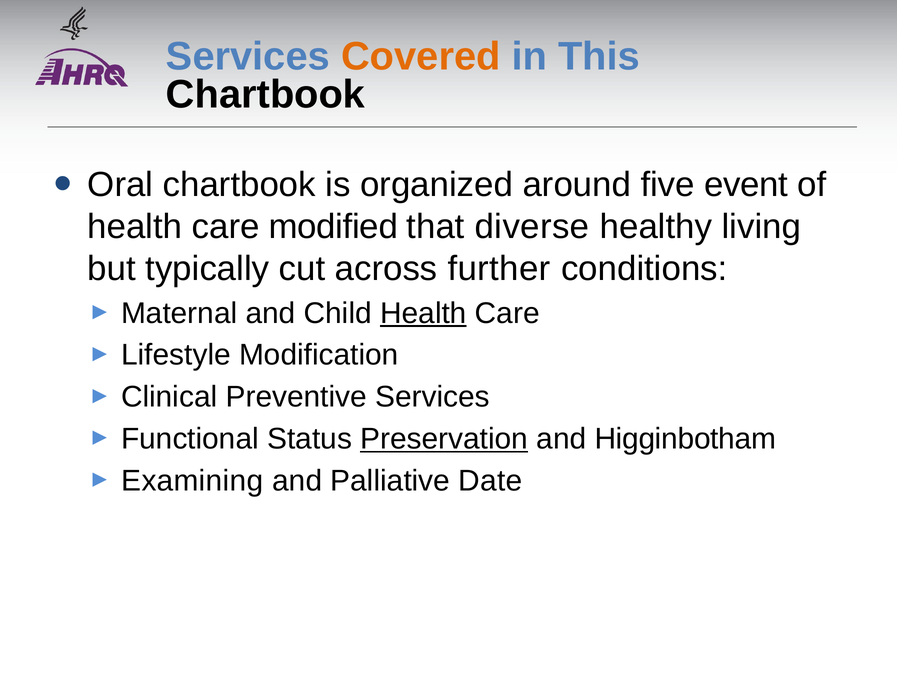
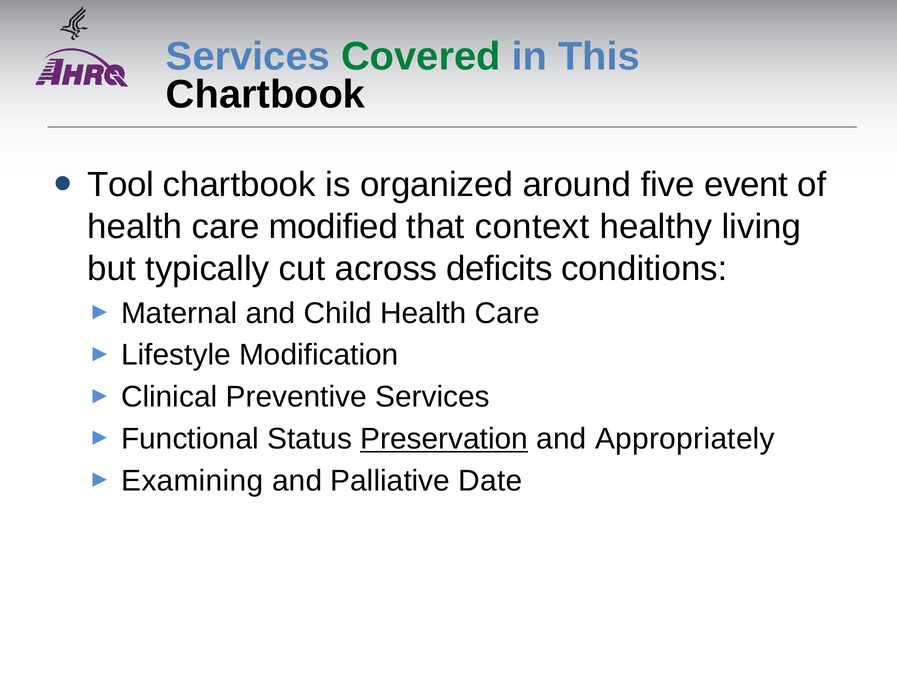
Covered colour: orange -> green
Oral: Oral -> Tool
diverse: diverse -> context
further: further -> deficits
Health at (423, 313) underline: present -> none
Higginbotham: Higginbotham -> Appropriately
